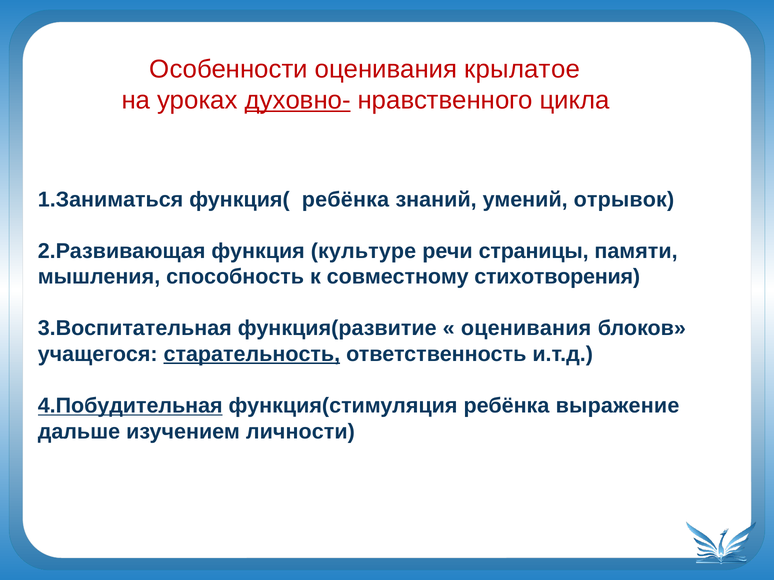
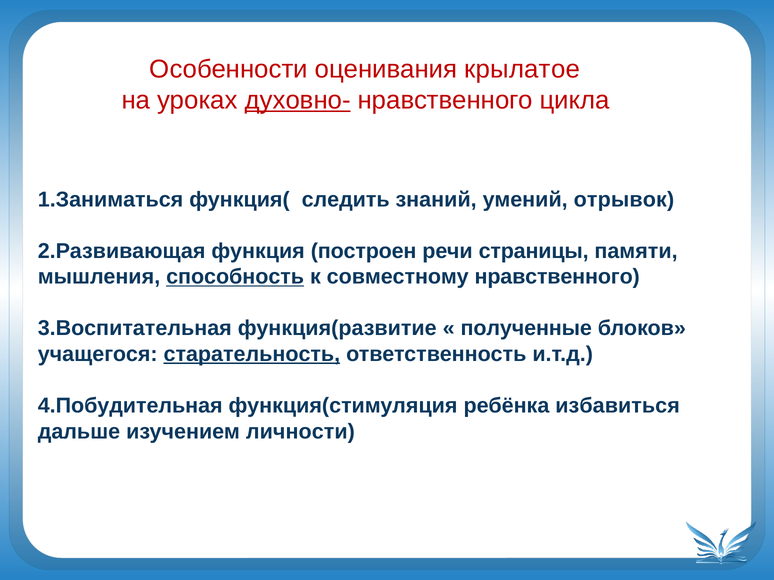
функция( ребёнка: ребёнка -> следить
культуре: культуре -> построен
способность underline: none -> present
совместному стихотворения: стихотворения -> нравственного
оценивания at (526, 329): оценивания -> полученные
4.Побудительная underline: present -> none
выражение: выражение -> избавиться
